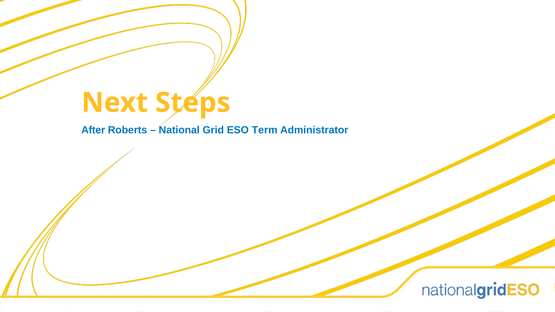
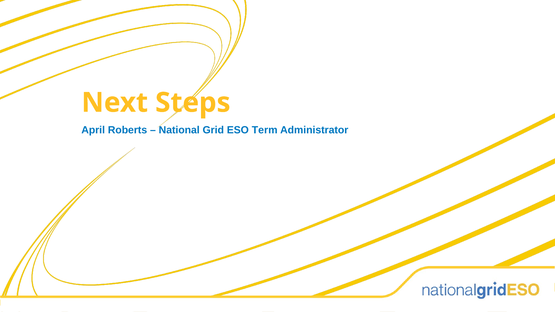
After: After -> April
